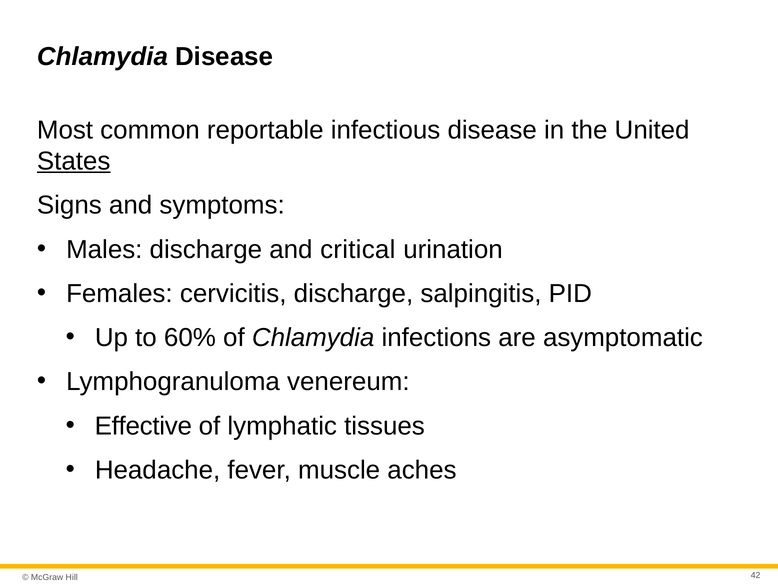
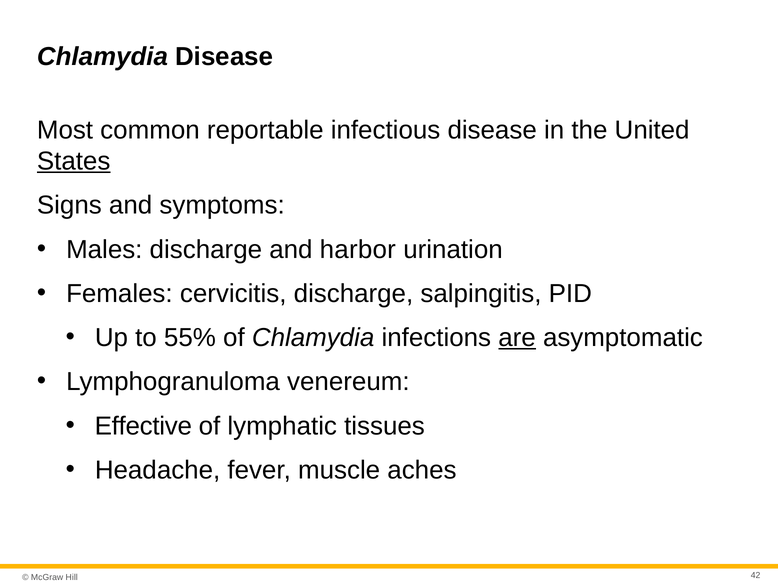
critical: critical -> harbor
60%: 60% -> 55%
are underline: none -> present
